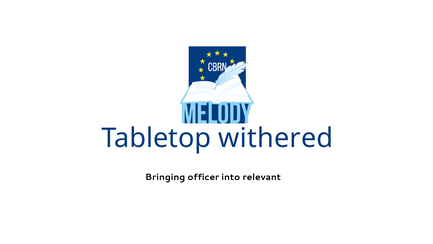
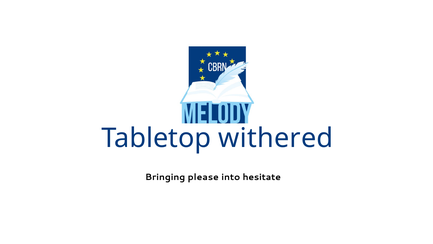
officer: officer -> please
relevant: relevant -> hesitate
